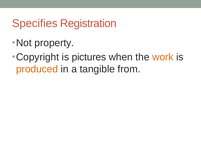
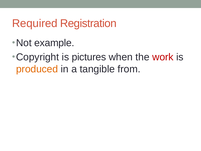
Specifies: Specifies -> Required
property: property -> example
work colour: orange -> red
